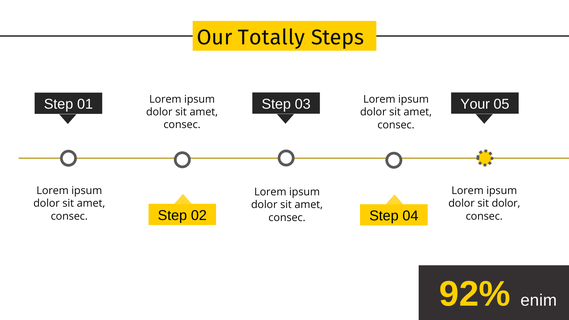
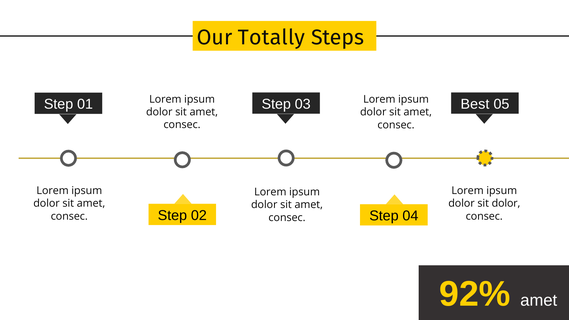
Your: Your -> Best
92% enim: enim -> amet
